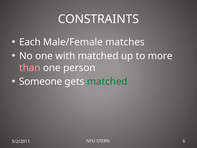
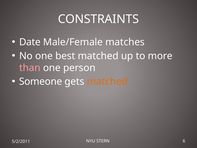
Each: Each -> Date
with: with -> best
matched at (107, 81) colour: green -> orange
